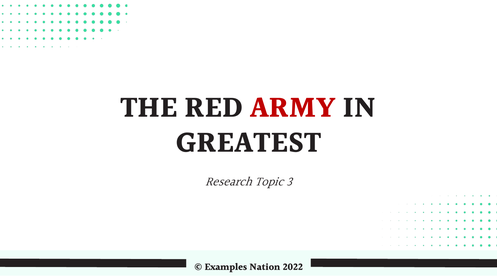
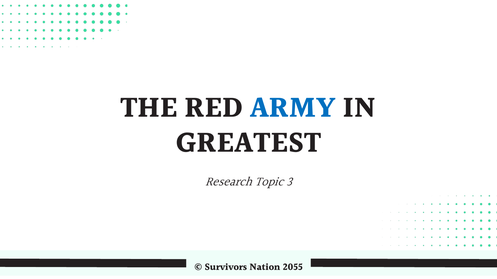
ARMY colour: red -> blue
Examples: Examples -> Survivors
2022: 2022 -> 2055
